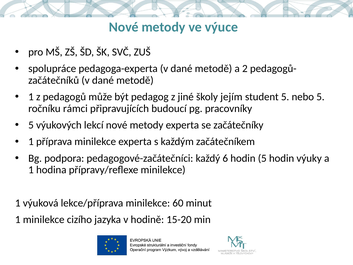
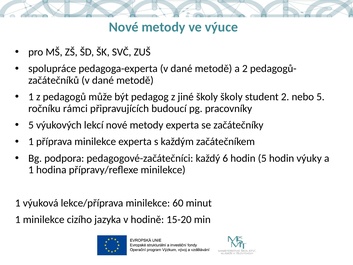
školy jejím: jejím -> školy
student 5: 5 -> 2
